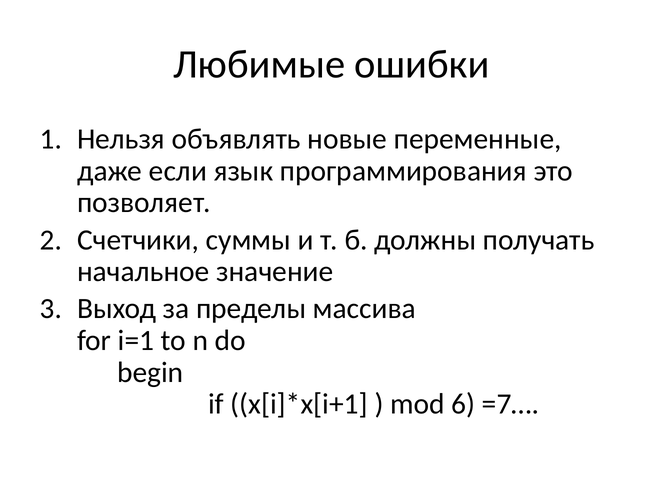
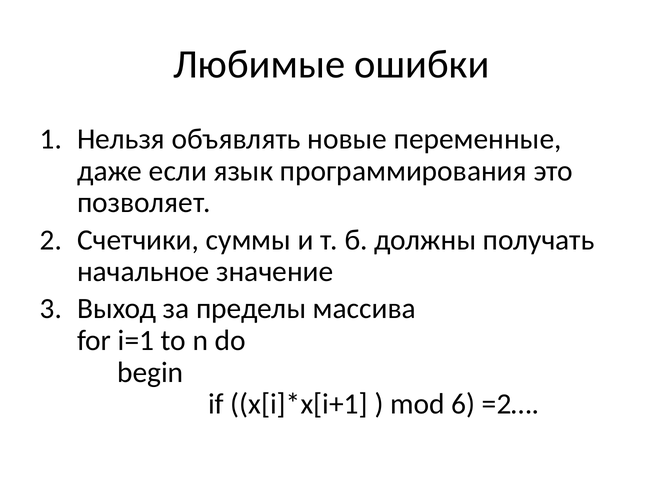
=7…: =7… -> =2…
